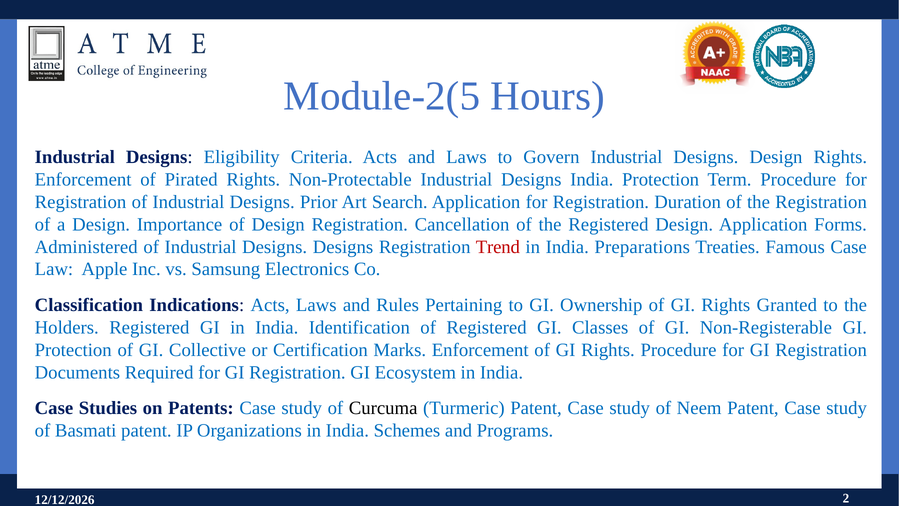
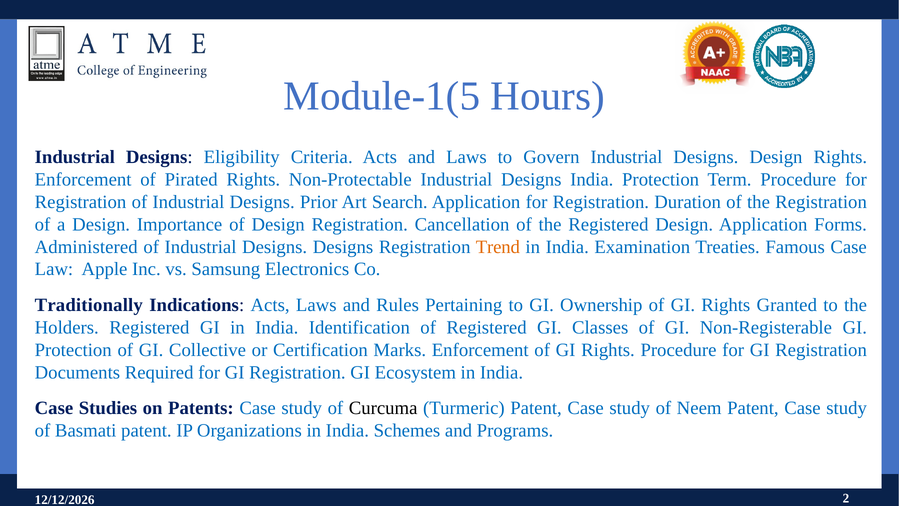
Module-2(5: Module-2(5 -> Module-1(5
Trend colour: red -> orange
Preparations: Preparations -> Examination
Classification: Classification -> Traditionally
